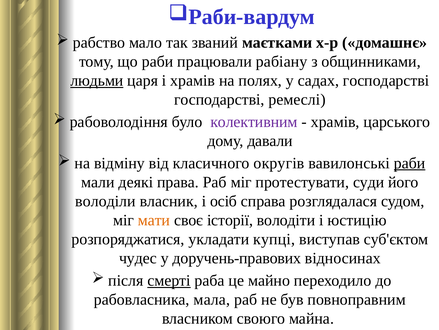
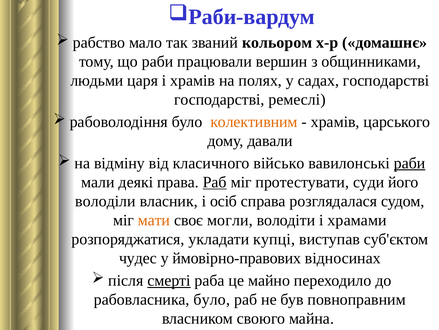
маєтками: маєтками -> кольором
рабіану: рабіану -> вершин
людьми underline: present -> none
колективним colour: purple -> orange
округів: округів -> військо
Раб at (215, 182) underline: none -> present
історії: історії -> могли
юстицію: юстицію -> храмами
доручень-правових: доручень-правових -> ймовірно-правових
рабовласника мала: мала -> було
